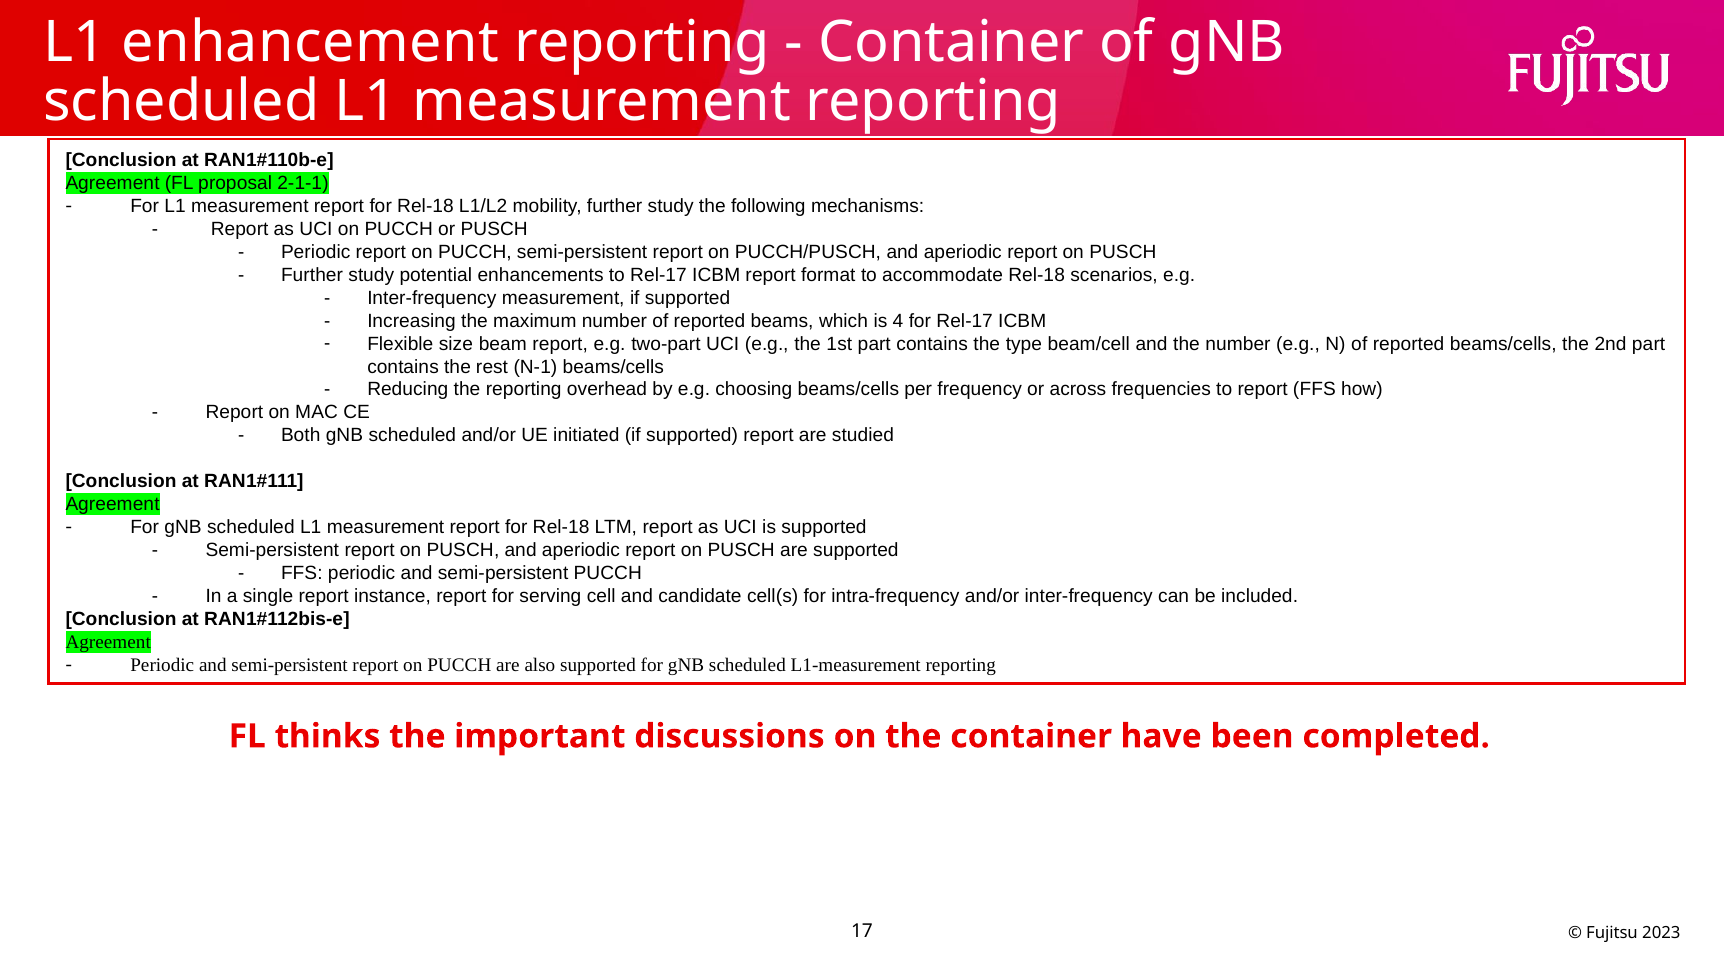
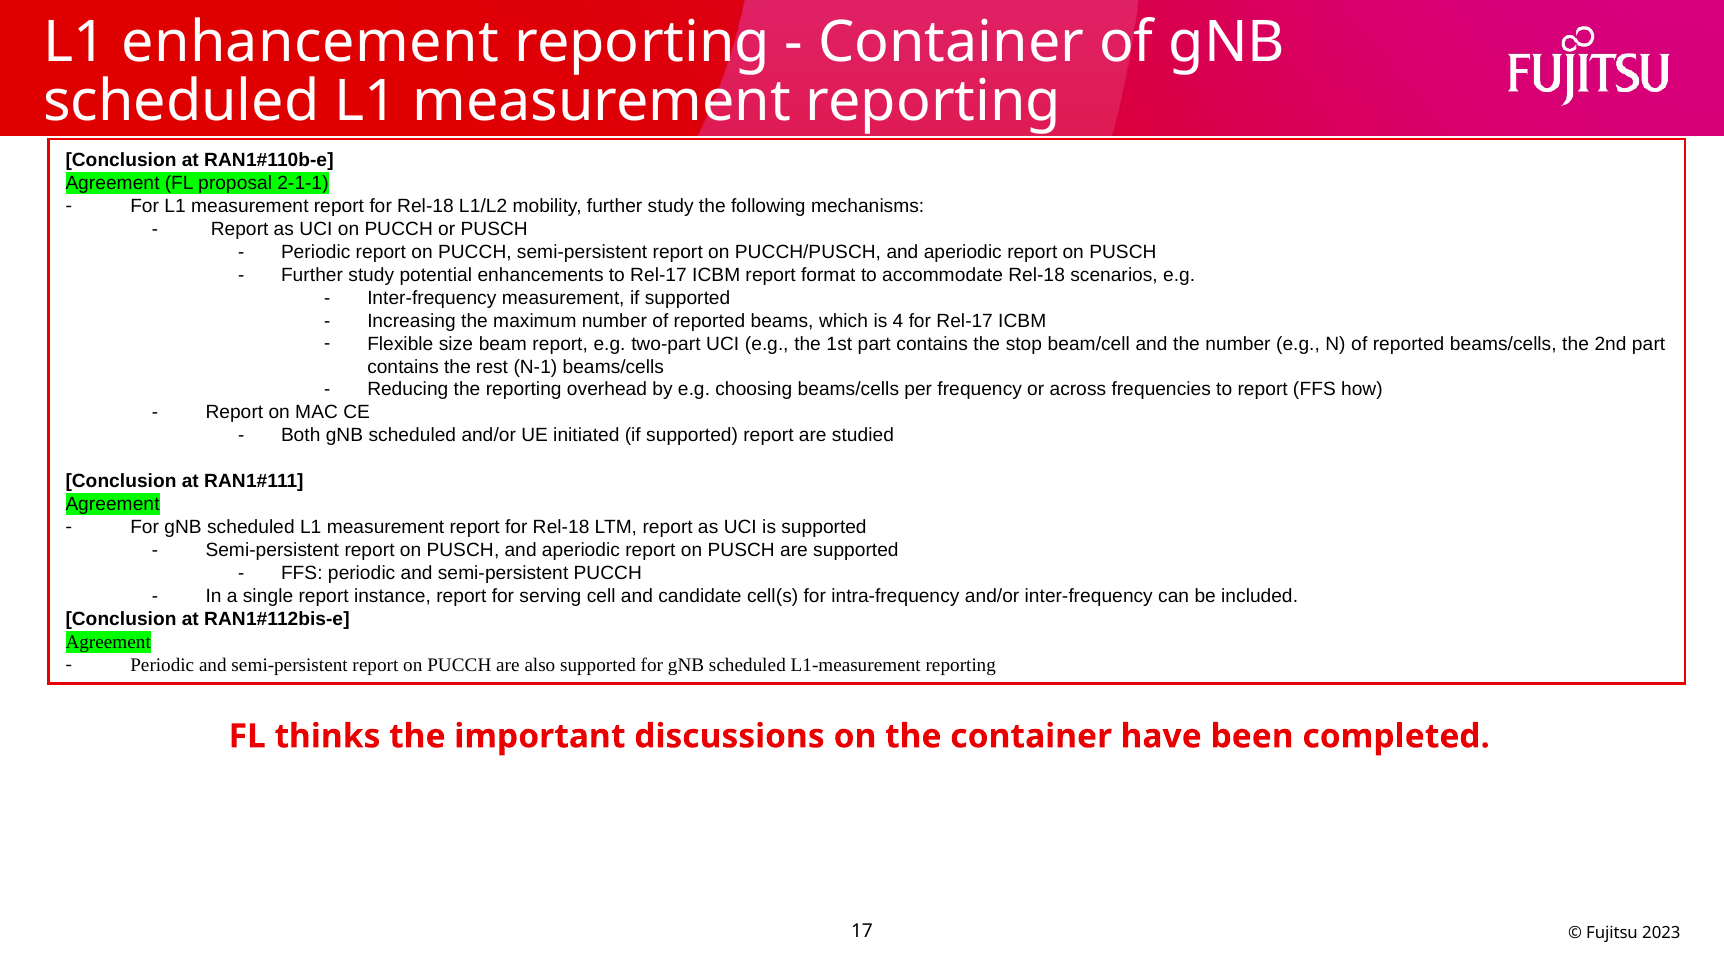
type: type -> stop
